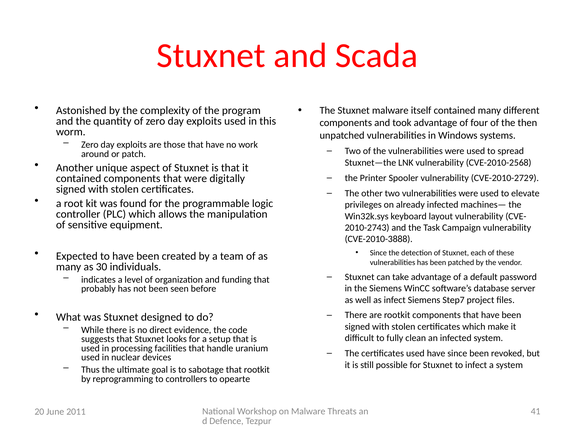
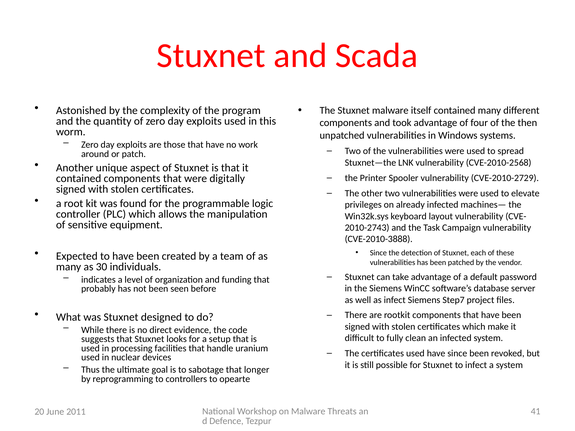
that rootkit: rootkit -> longer
